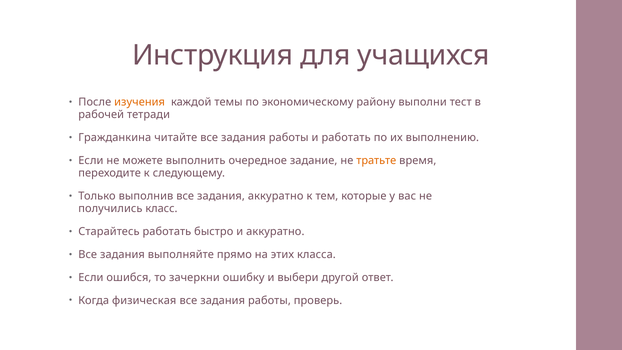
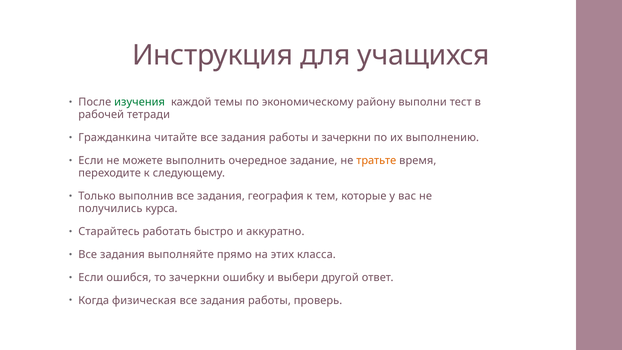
изучения colour: orange -> green
и работать: работать -> зачеркни
задания аккуратно: аккуратно -> география
класс: класс -> курса
